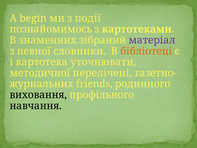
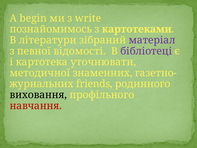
події: події -> write
знаменних: знаменних -> літератури
словники: словники -> відомості
бібліотеці colour: orange -> purple
перелічені: перелічені -> знаменних
навчання colour: black -> red
